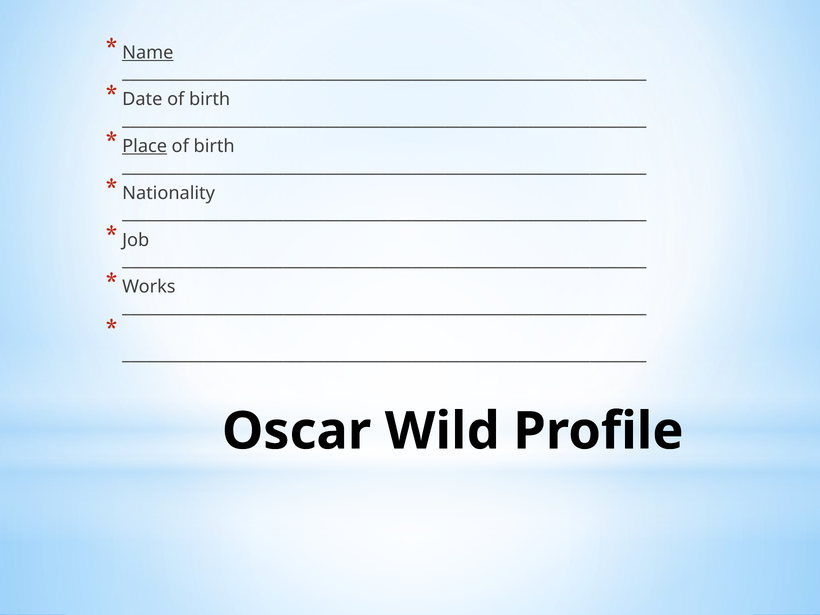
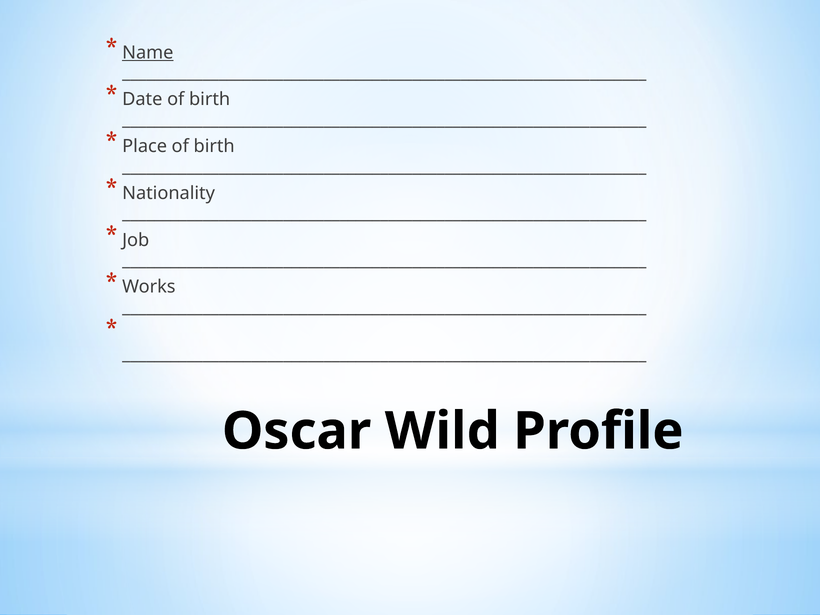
Place underline: present -> none
